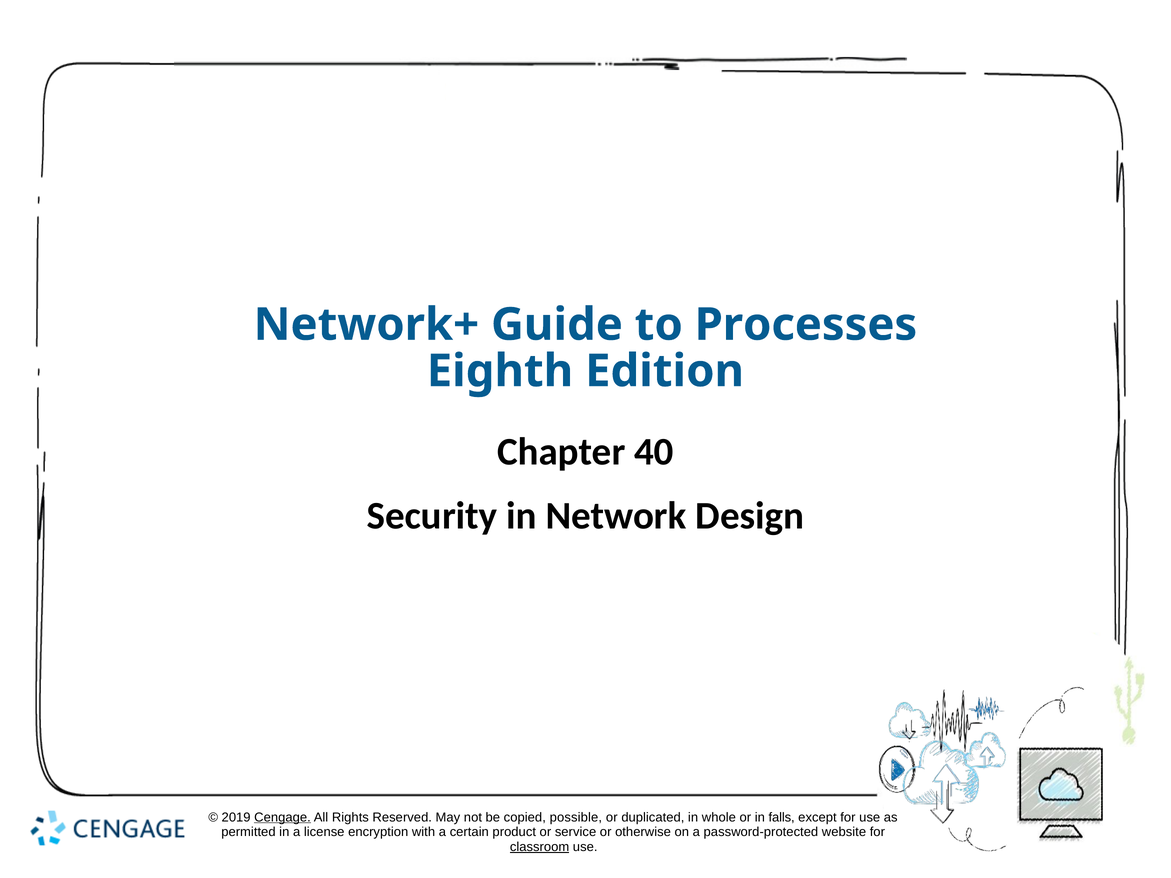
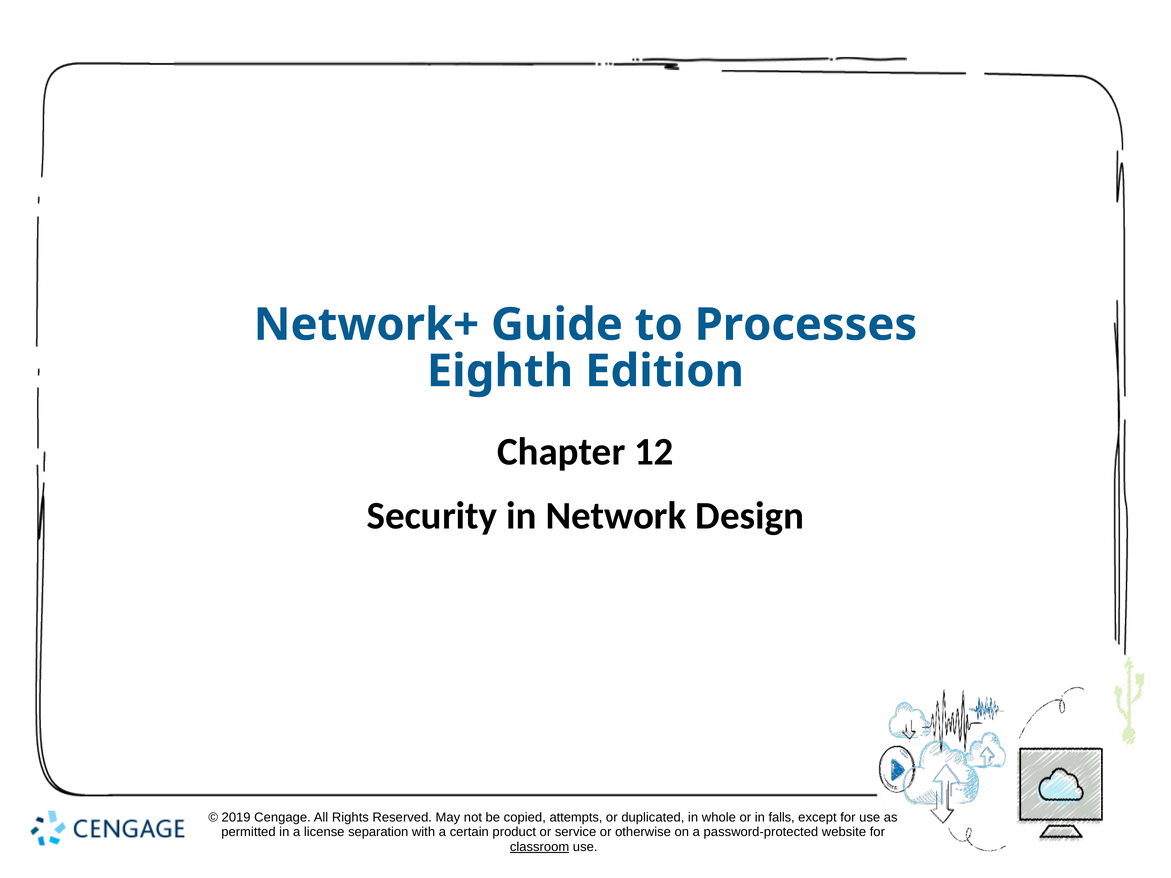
40: 40 -> 12
Cengage underline: present -> none
possible: possible -> attempts
encryption: encryption -> separation
